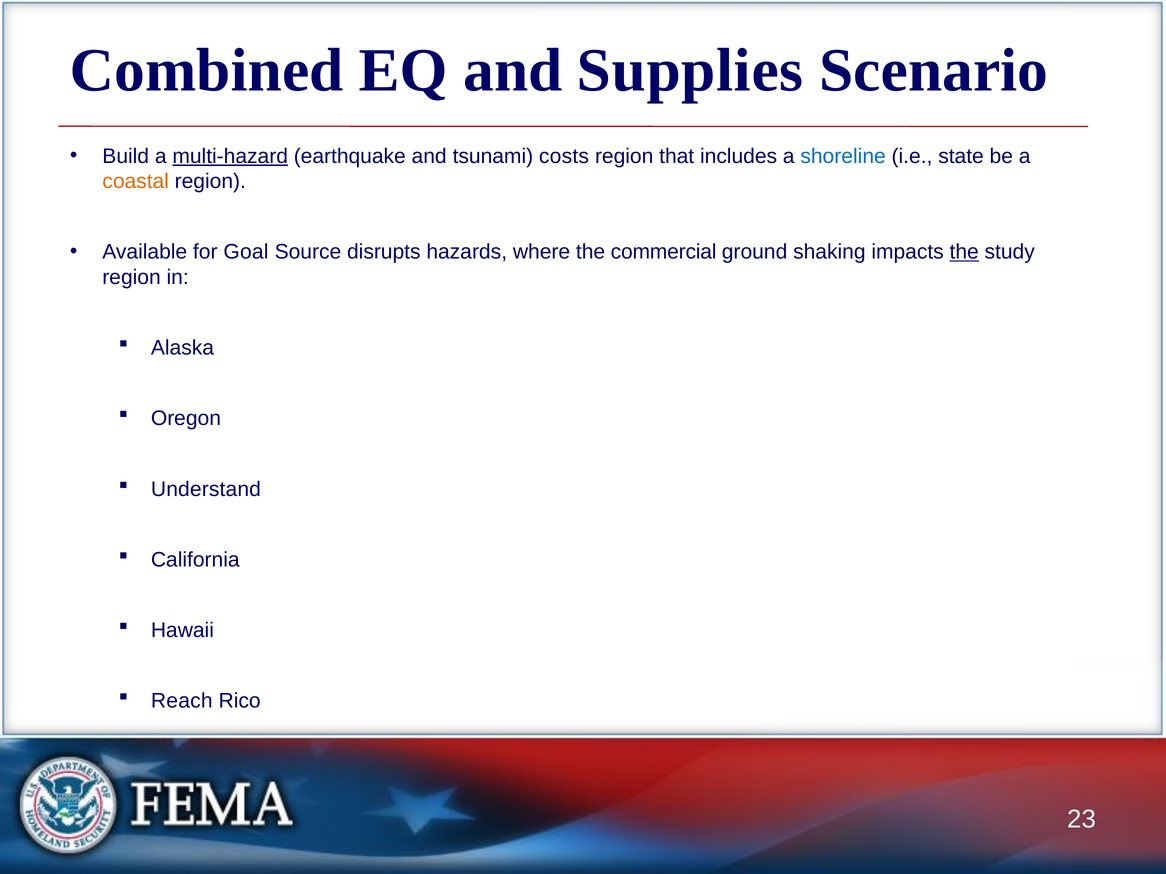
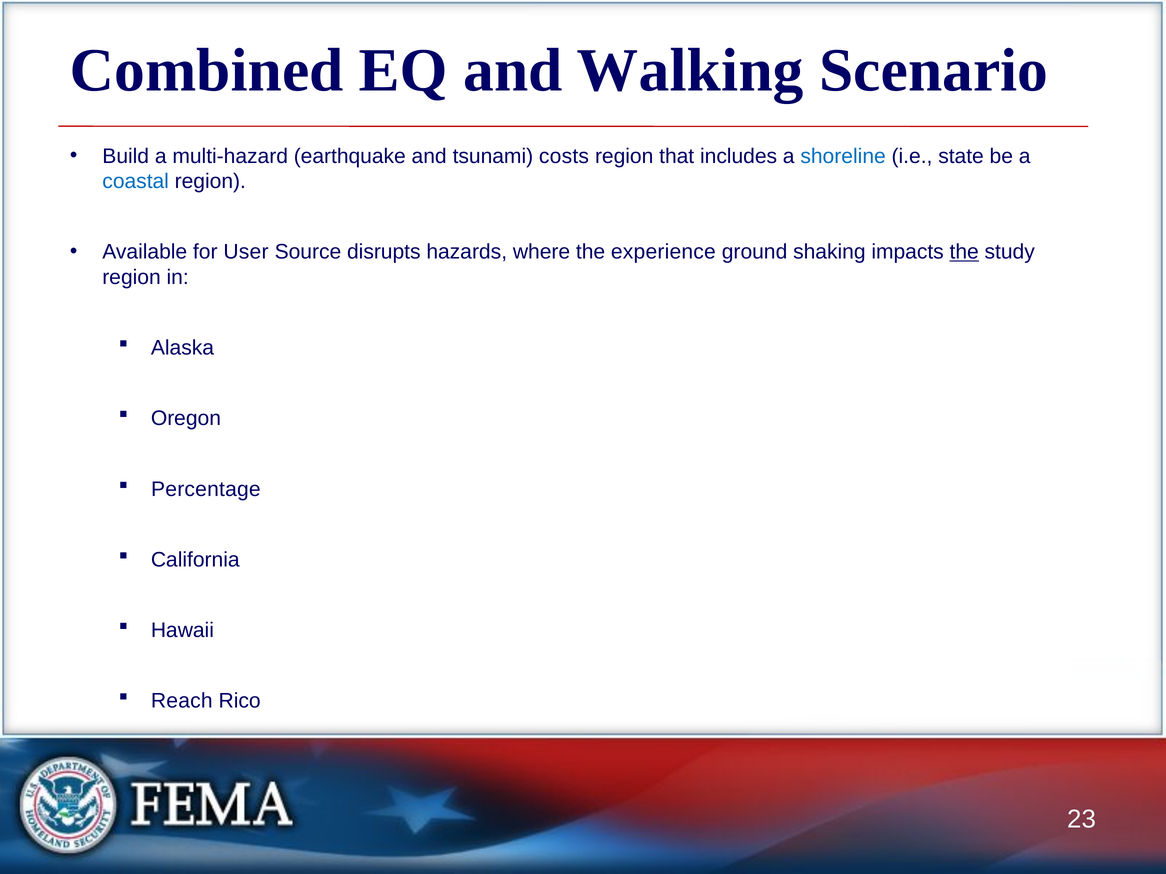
Supplies: Supplies -> Walking
multi-hazard underline: present -> none
coastal colour: orange -> blue
Goal: Goal -> User
commercial: commercial -> experience
Understand: Understand -> Percentage
